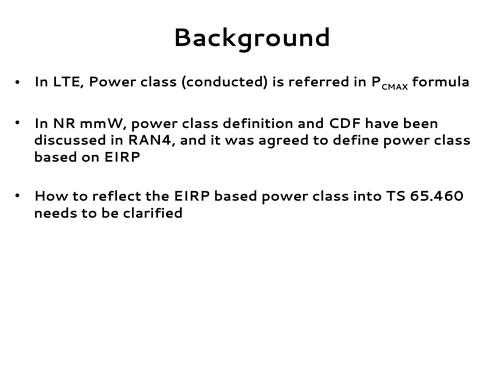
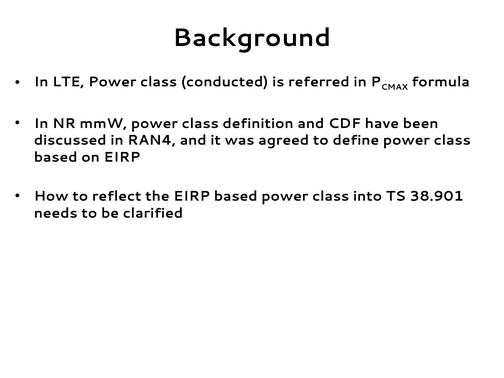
65.460: 65.460 -> 38.901
